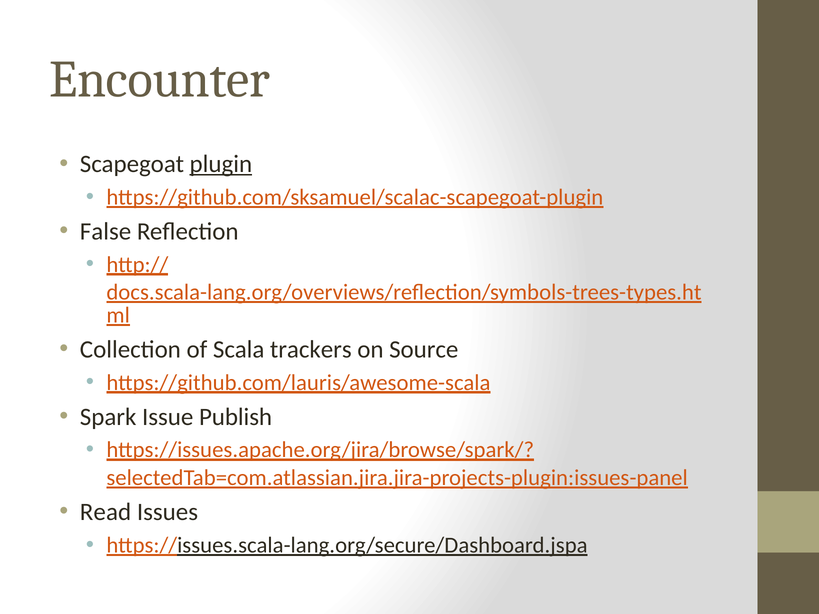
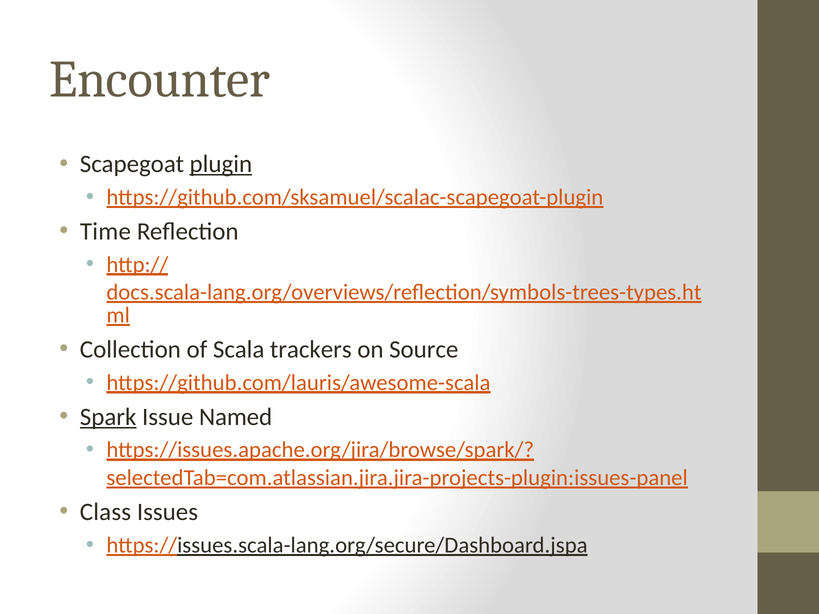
False: False -> Time
Spark underline: none -> present
Publish: Publish -> Named
Read: Read -> Class
